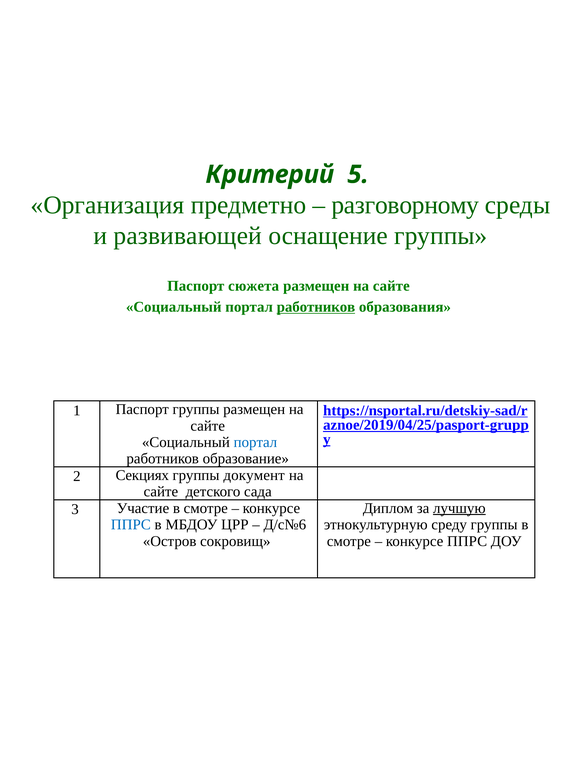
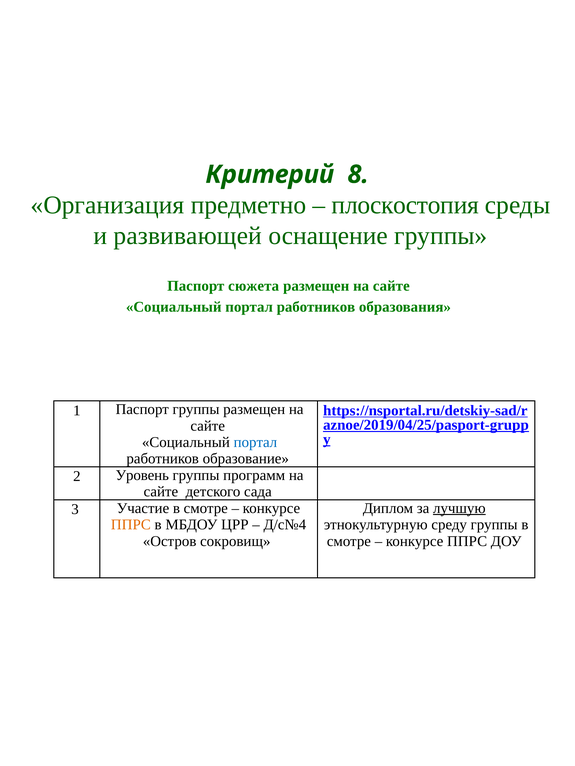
5: 5 -> 8
разговорному: разговорному -> плоскостопия
работников at (316, 307) underline: present -> none
Секциях: Секциях -> Уровень
документ: документ -> программ
ППРС at (131, 525) colour: blue -> orange
Д/с№6: Д/с№6 -> Д/с№4
